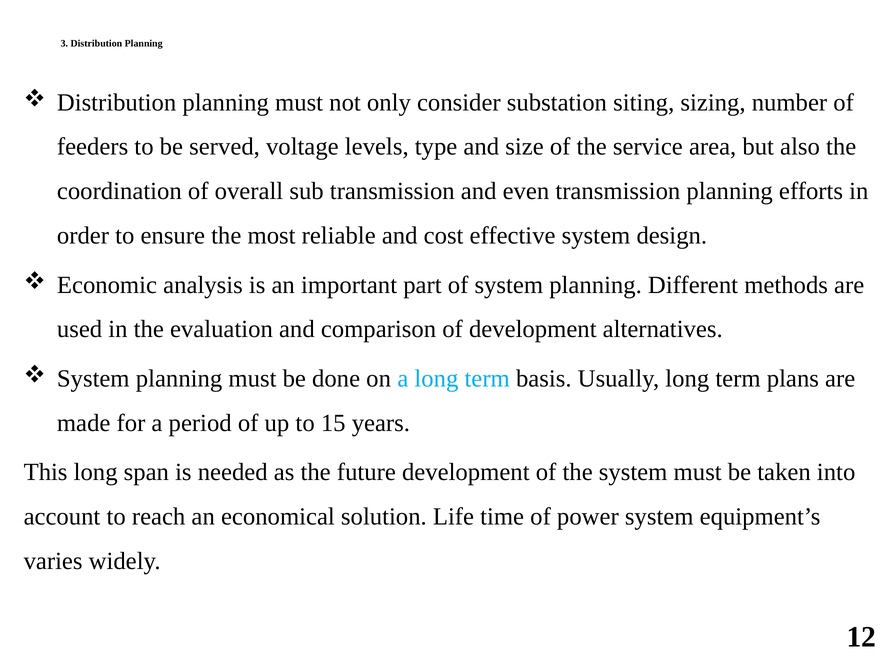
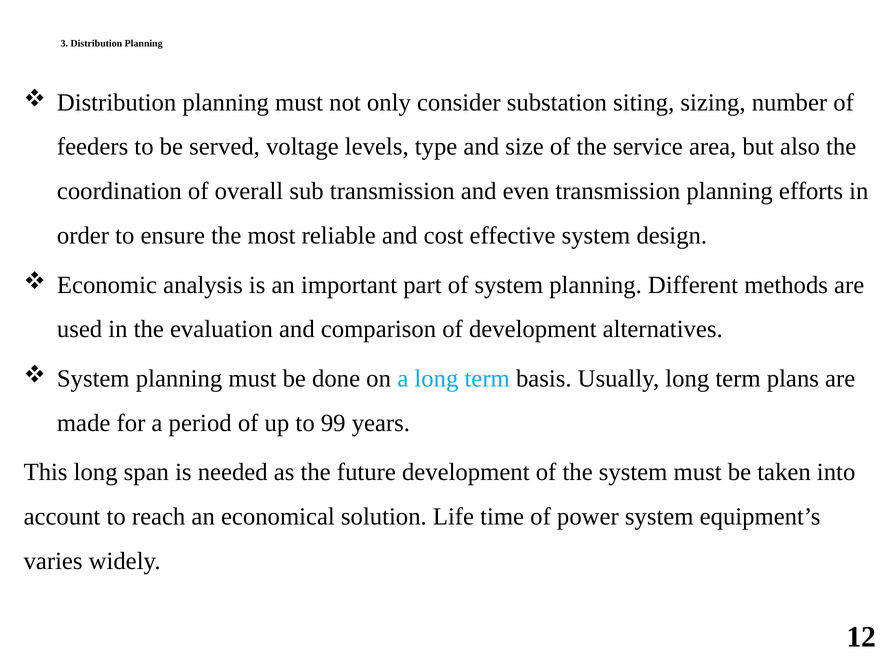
15: 15 -> 99
